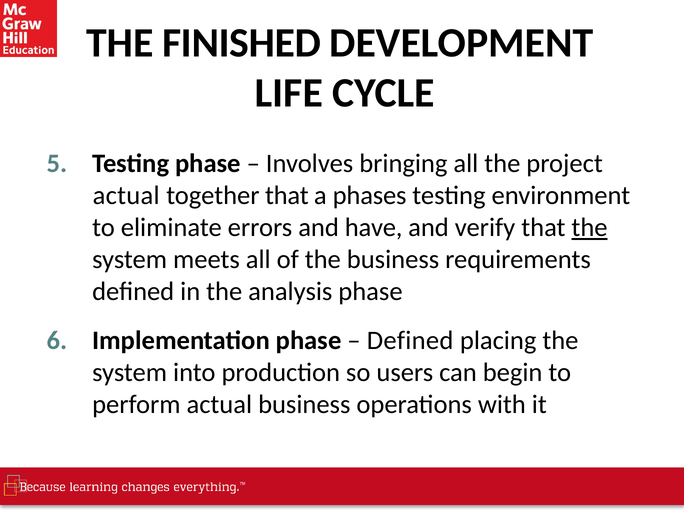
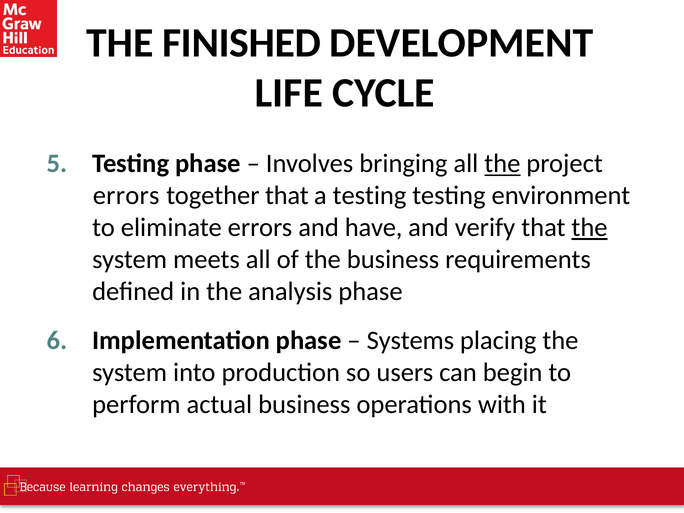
the at (502, 164) underline: none -> present
actual at (126, 196): actual -> errors
a phases: phases -> testing
Defined at (410, 340): Defined -> Systems
